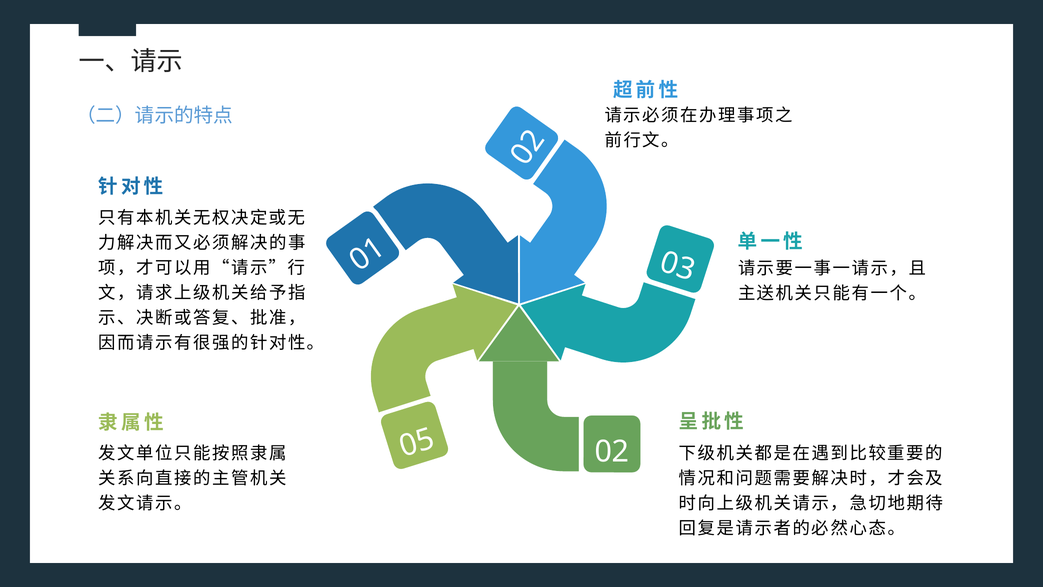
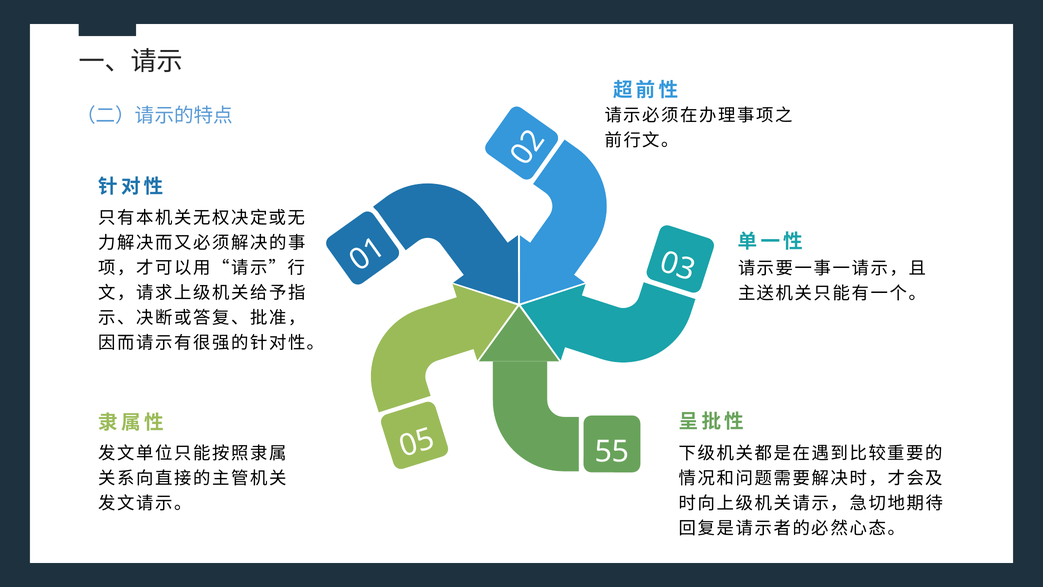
02: 02 -> 55
